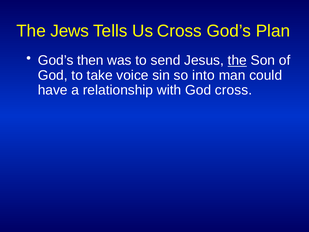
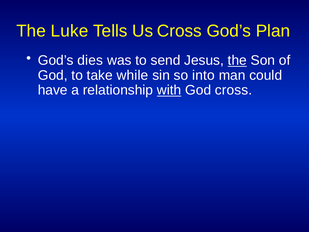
Jews: Jews -> Luke
then: then -> dies
voice: voice -> while
with underline: none -> present
